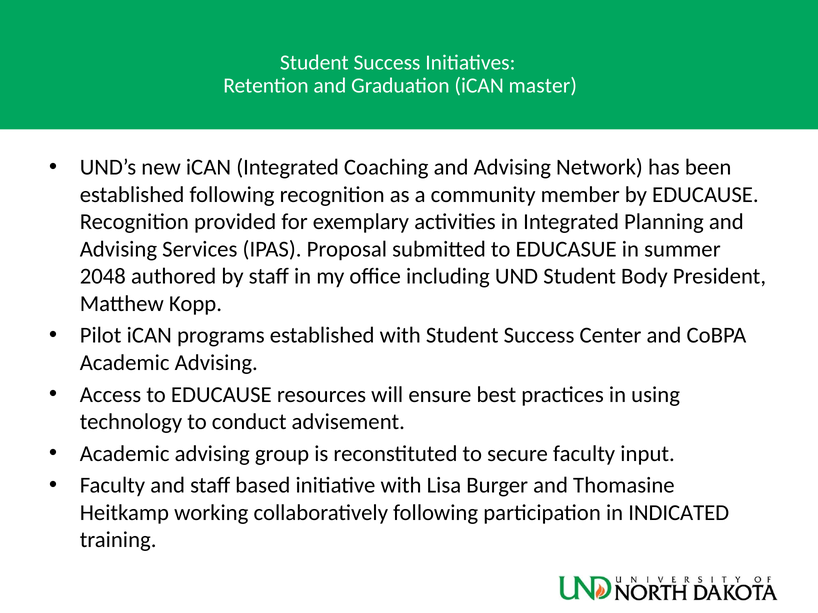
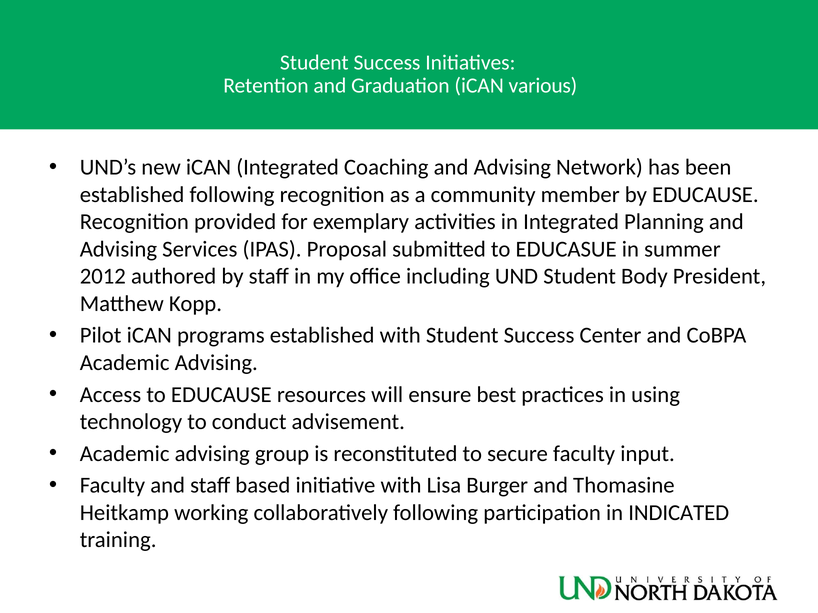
master: master -> various
2048: 2048 -> 2012
